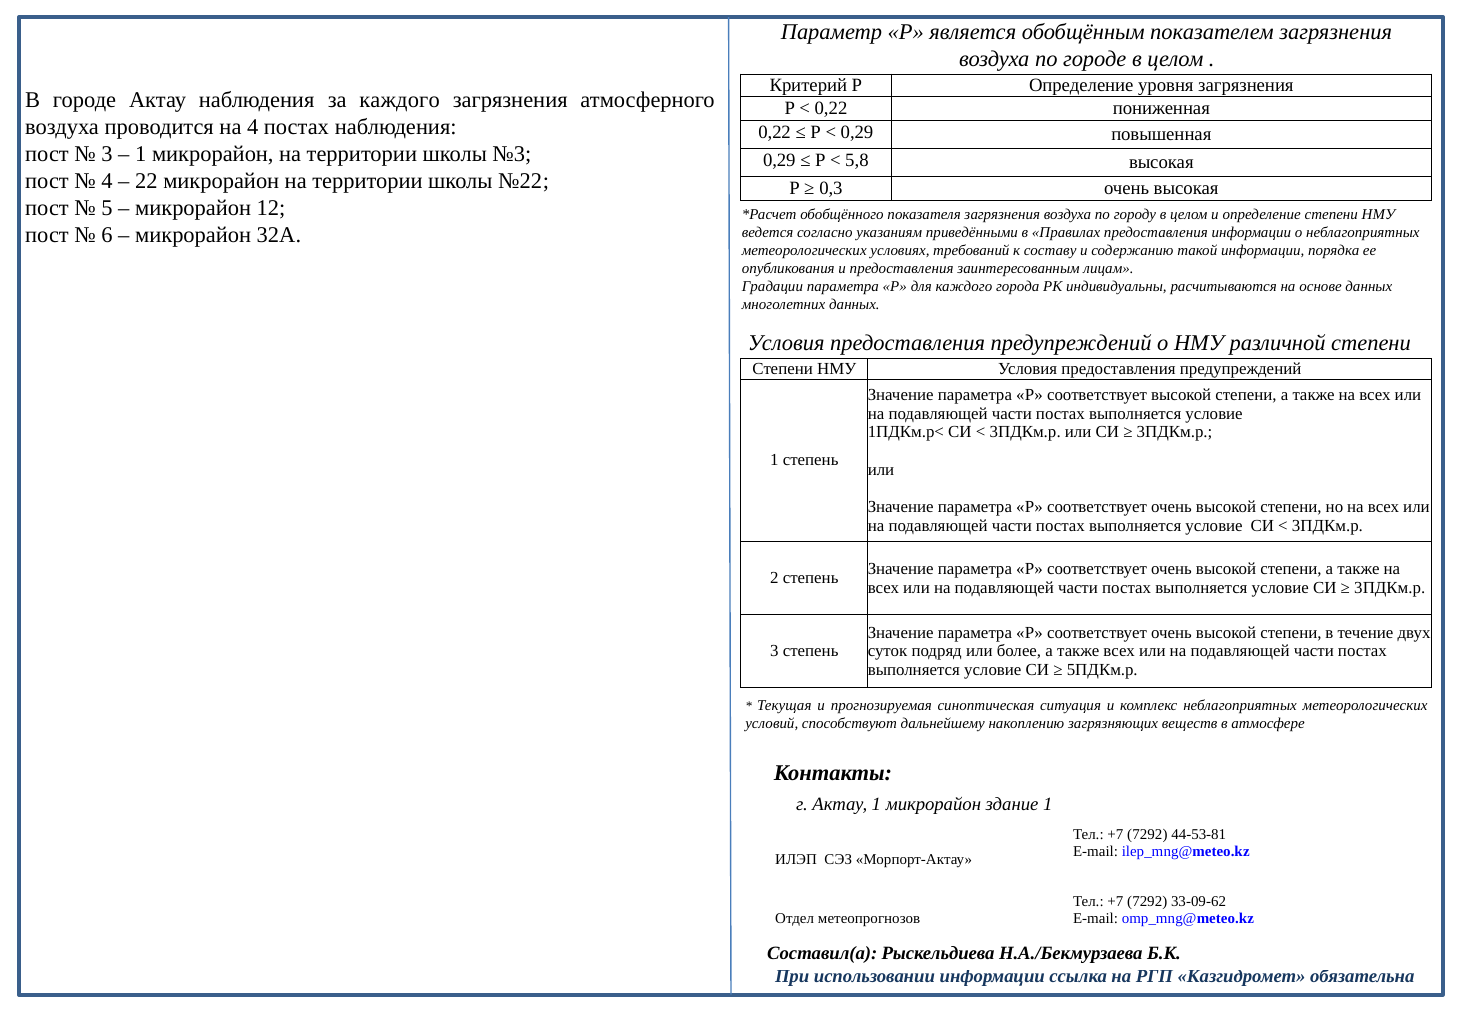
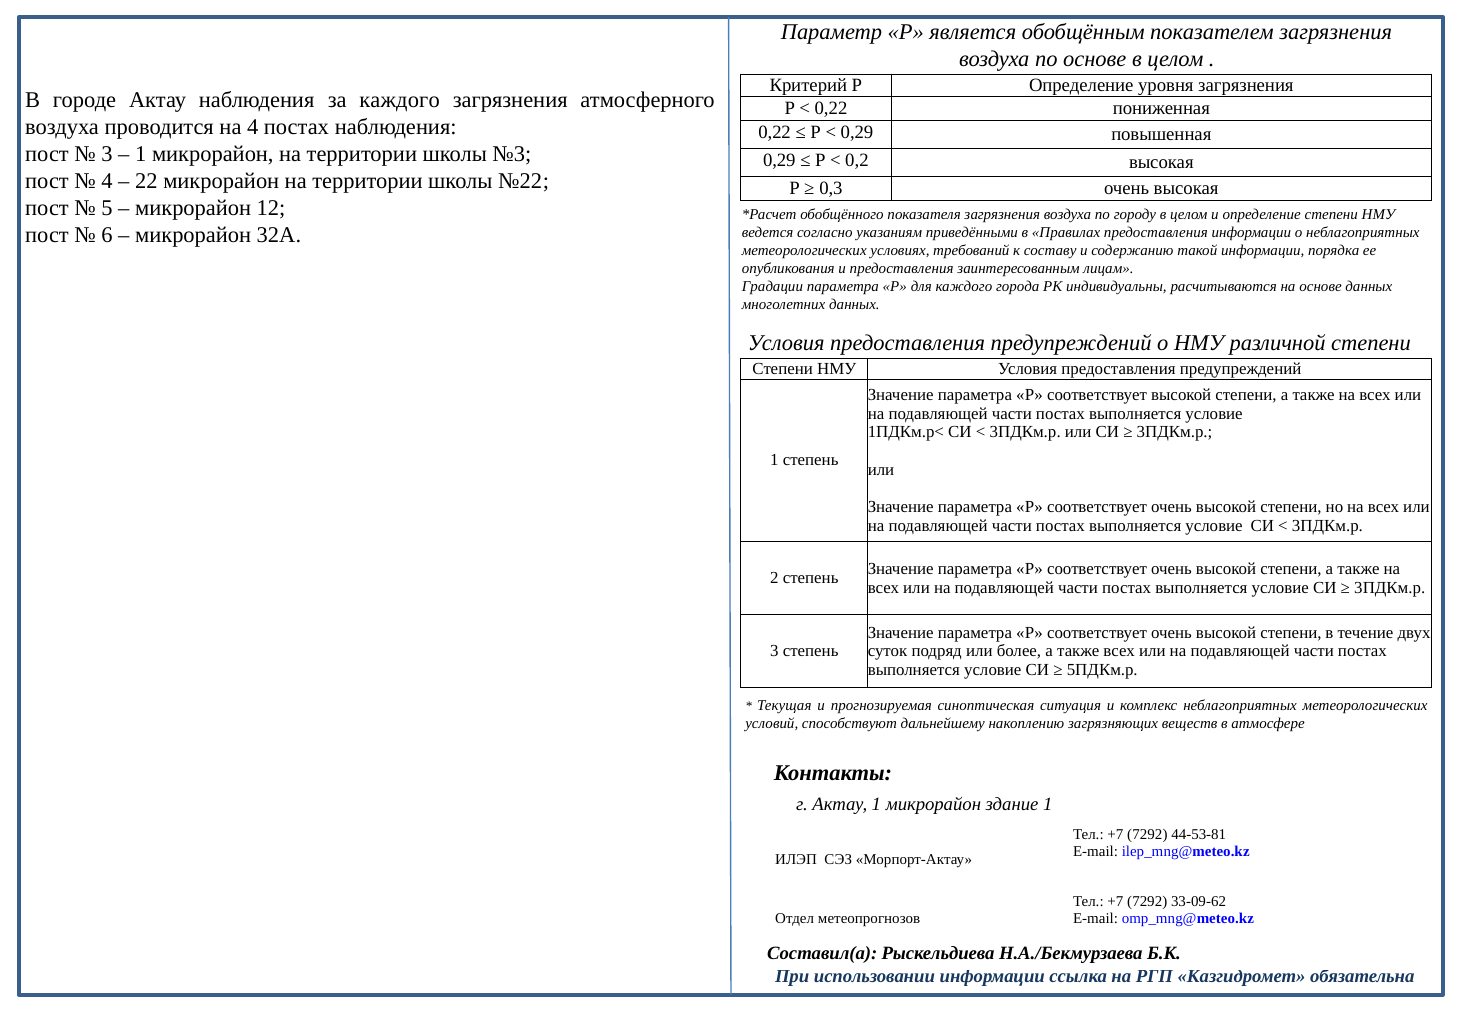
по городе: городе -> основе
5,8: 5,8 -> 0,2
